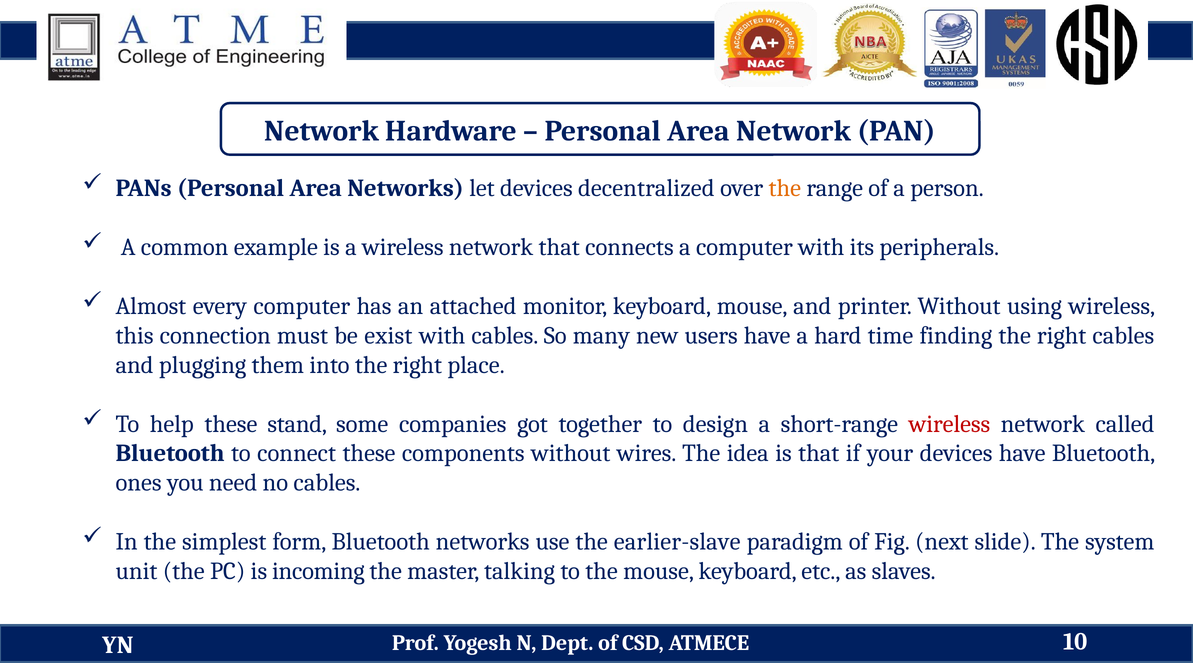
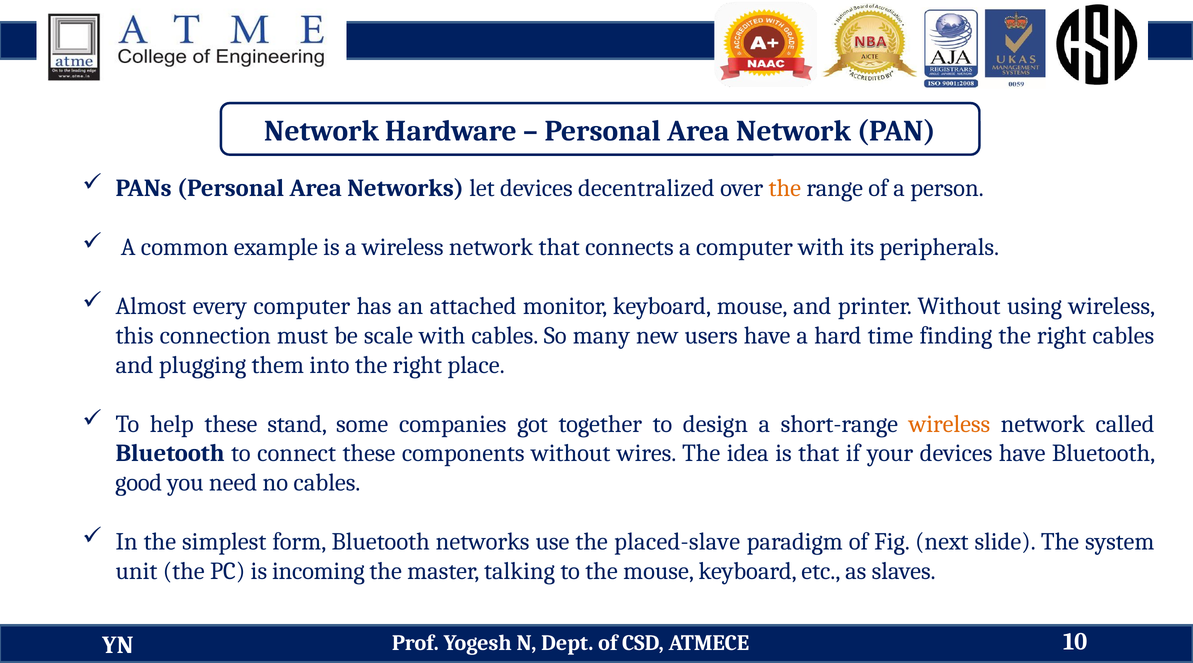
exist: exist -> scale
wireless at (949, 424) colour: red -> orange
ones: ones -> good
earlier-slave: earlier-slave -> placed-slave
